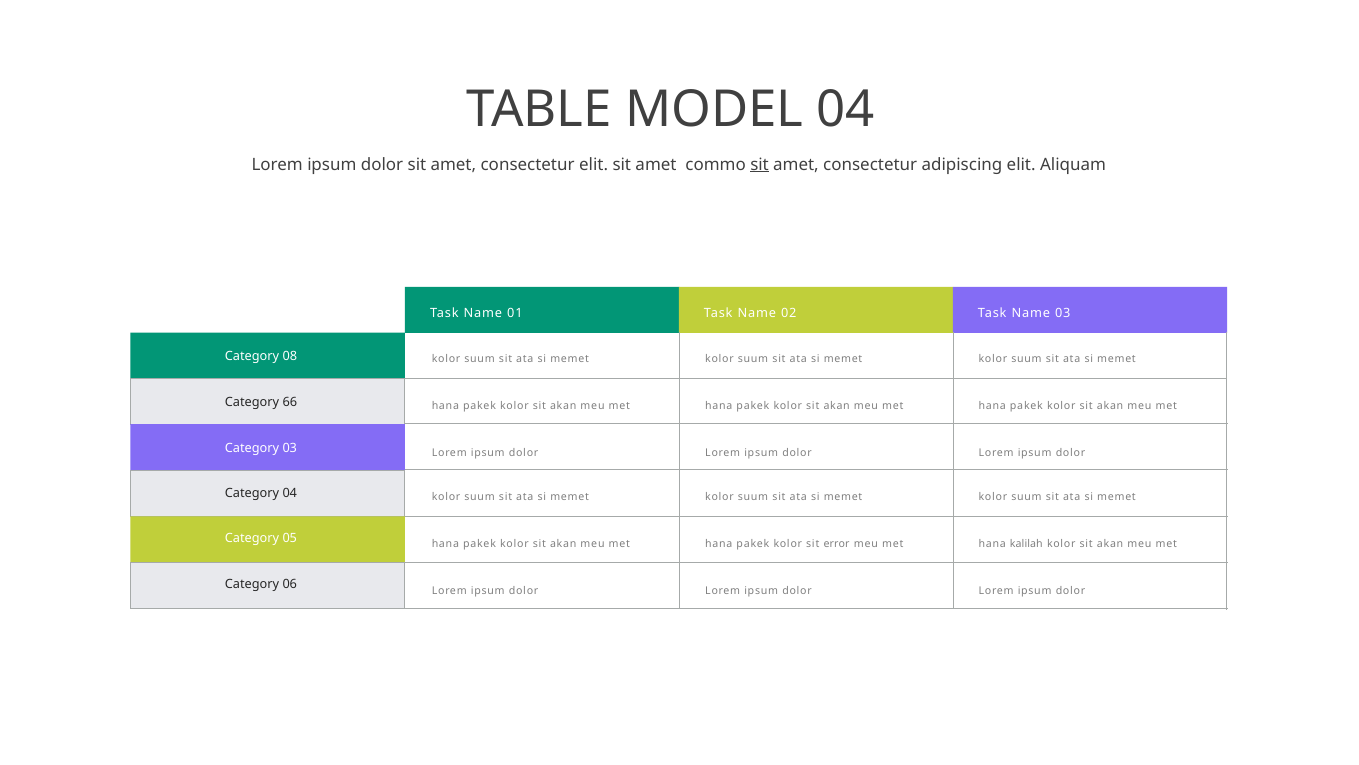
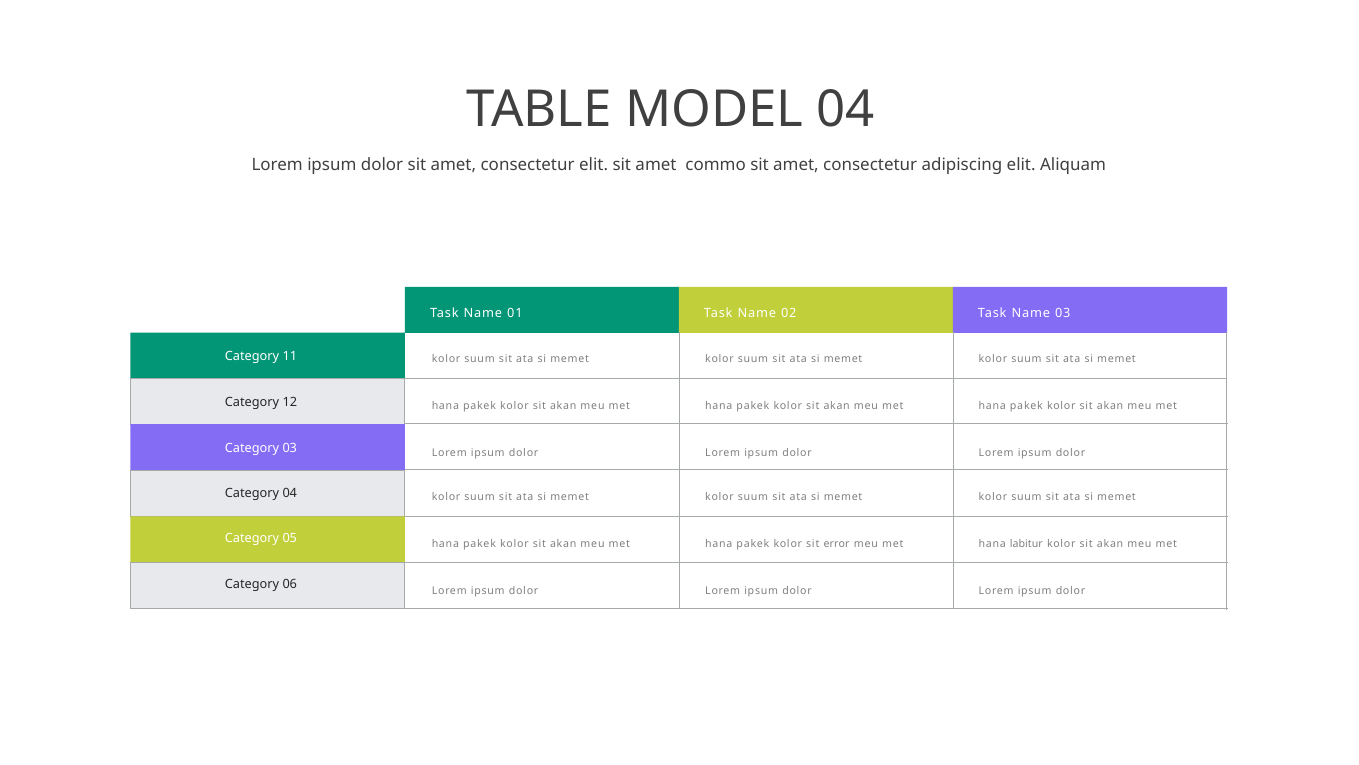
sit at (760, 164) underline: present -> none
08: 08 -> 11
66: 66 -> 12
kalilah: kalilah -> labitur
